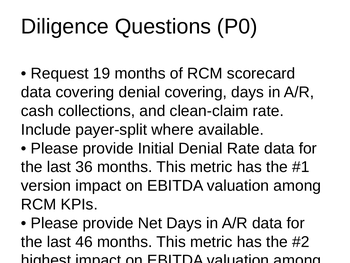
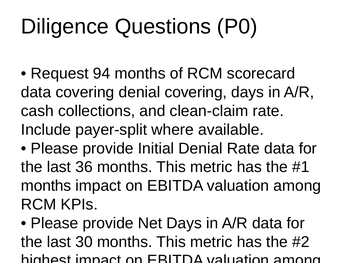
19: 19 -> 94
version at (46, 185): version -> months
46: 46 -> 30
